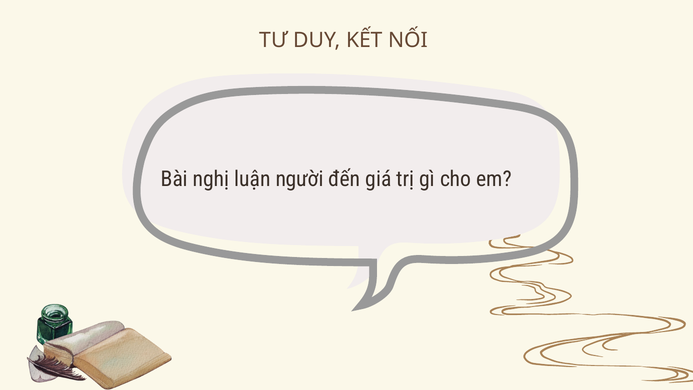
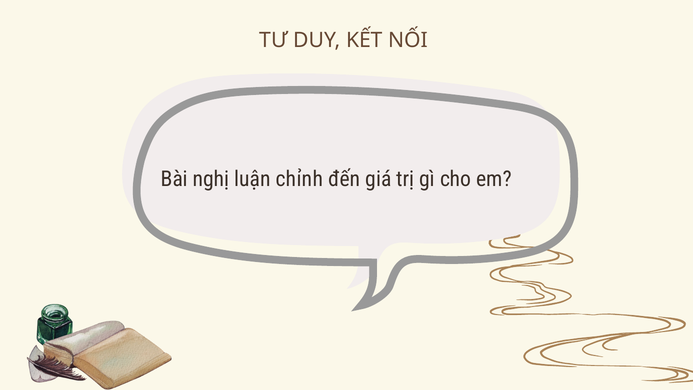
người: người -> chỉnh
